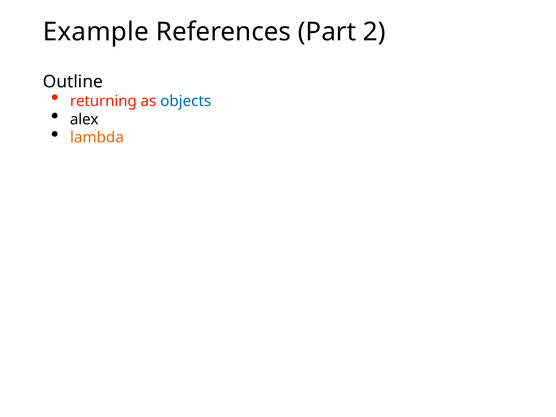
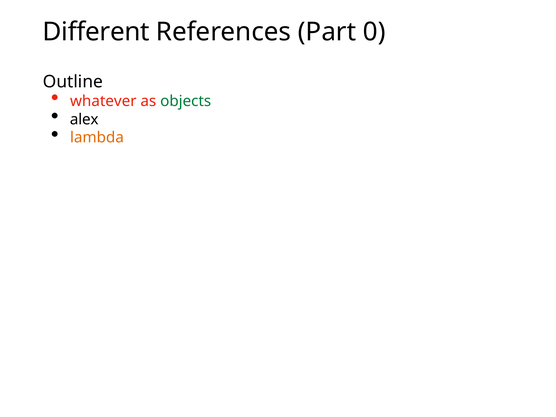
Example: Example -> Different
2: 2 -> 0
returning: returning -> whatever
objects colour: blue -> green
